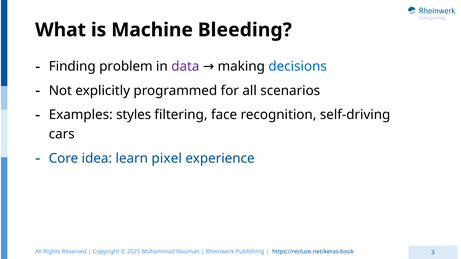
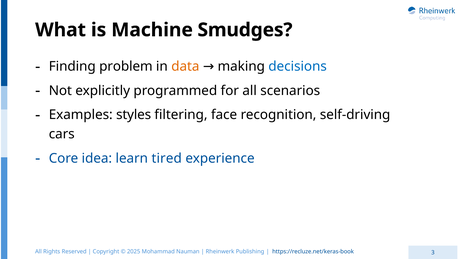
Bleeding: Bleeding -> Smudges
data colour: purple -> orange
pixel: pixel -> tired
